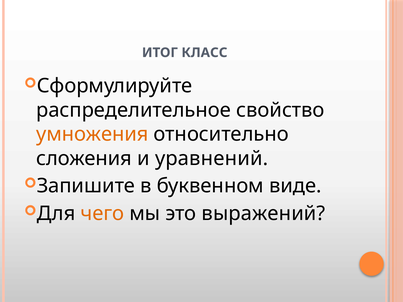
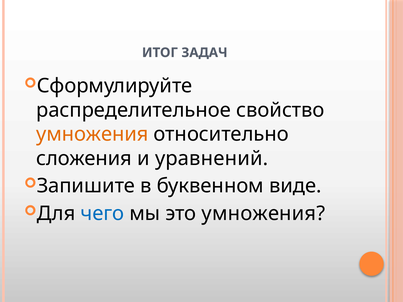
КЛАСС: КЛАСС -> ЗАДАЧ
чего colour: orange -> blue
это выражений: выражений -> умножения
